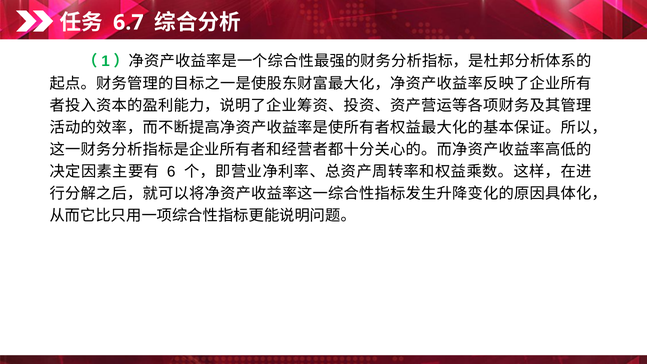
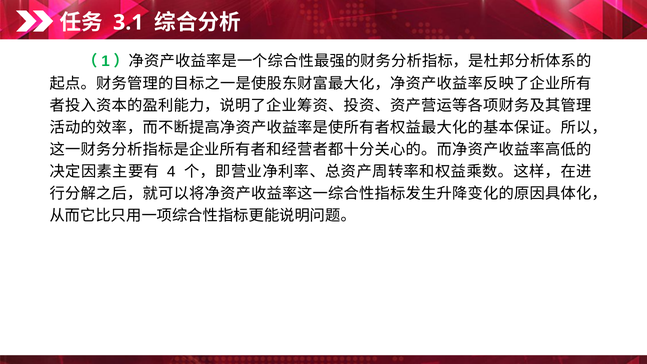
6.7: 6.7 -> 3.1
6: 6 -> 4
